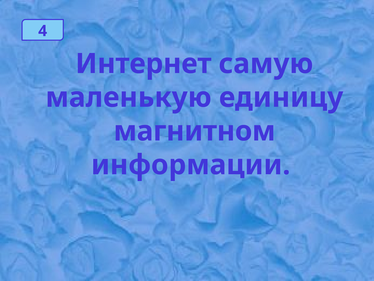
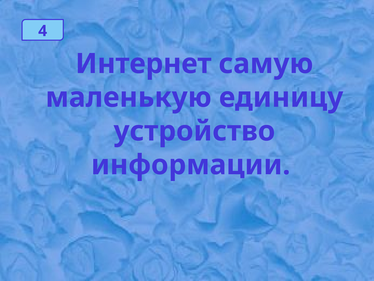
магнитном: магнитном -> устройство
